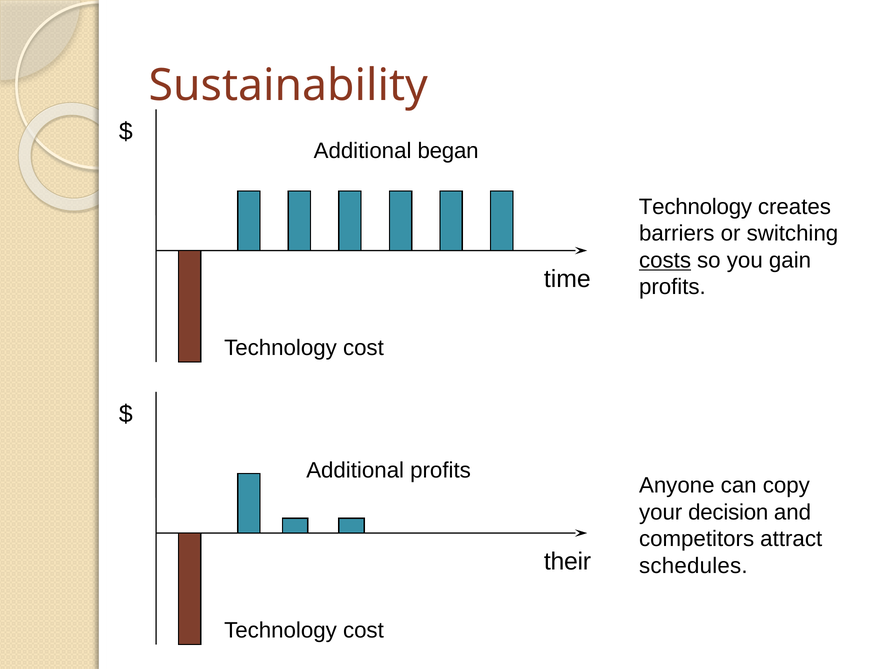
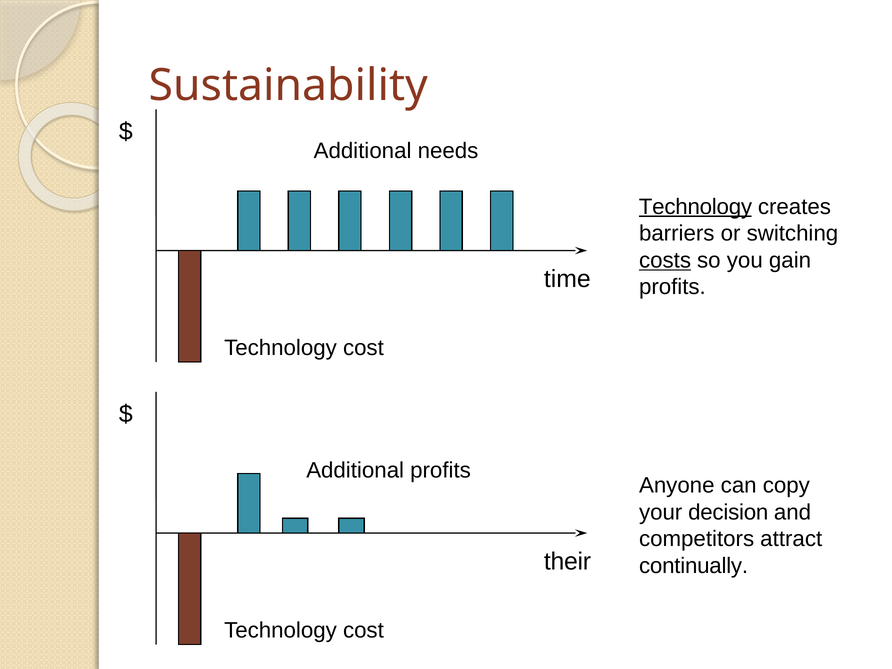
began: began -> needs
Technology at (695, 207) underline: none -> present
schedules: schedules -> continually
